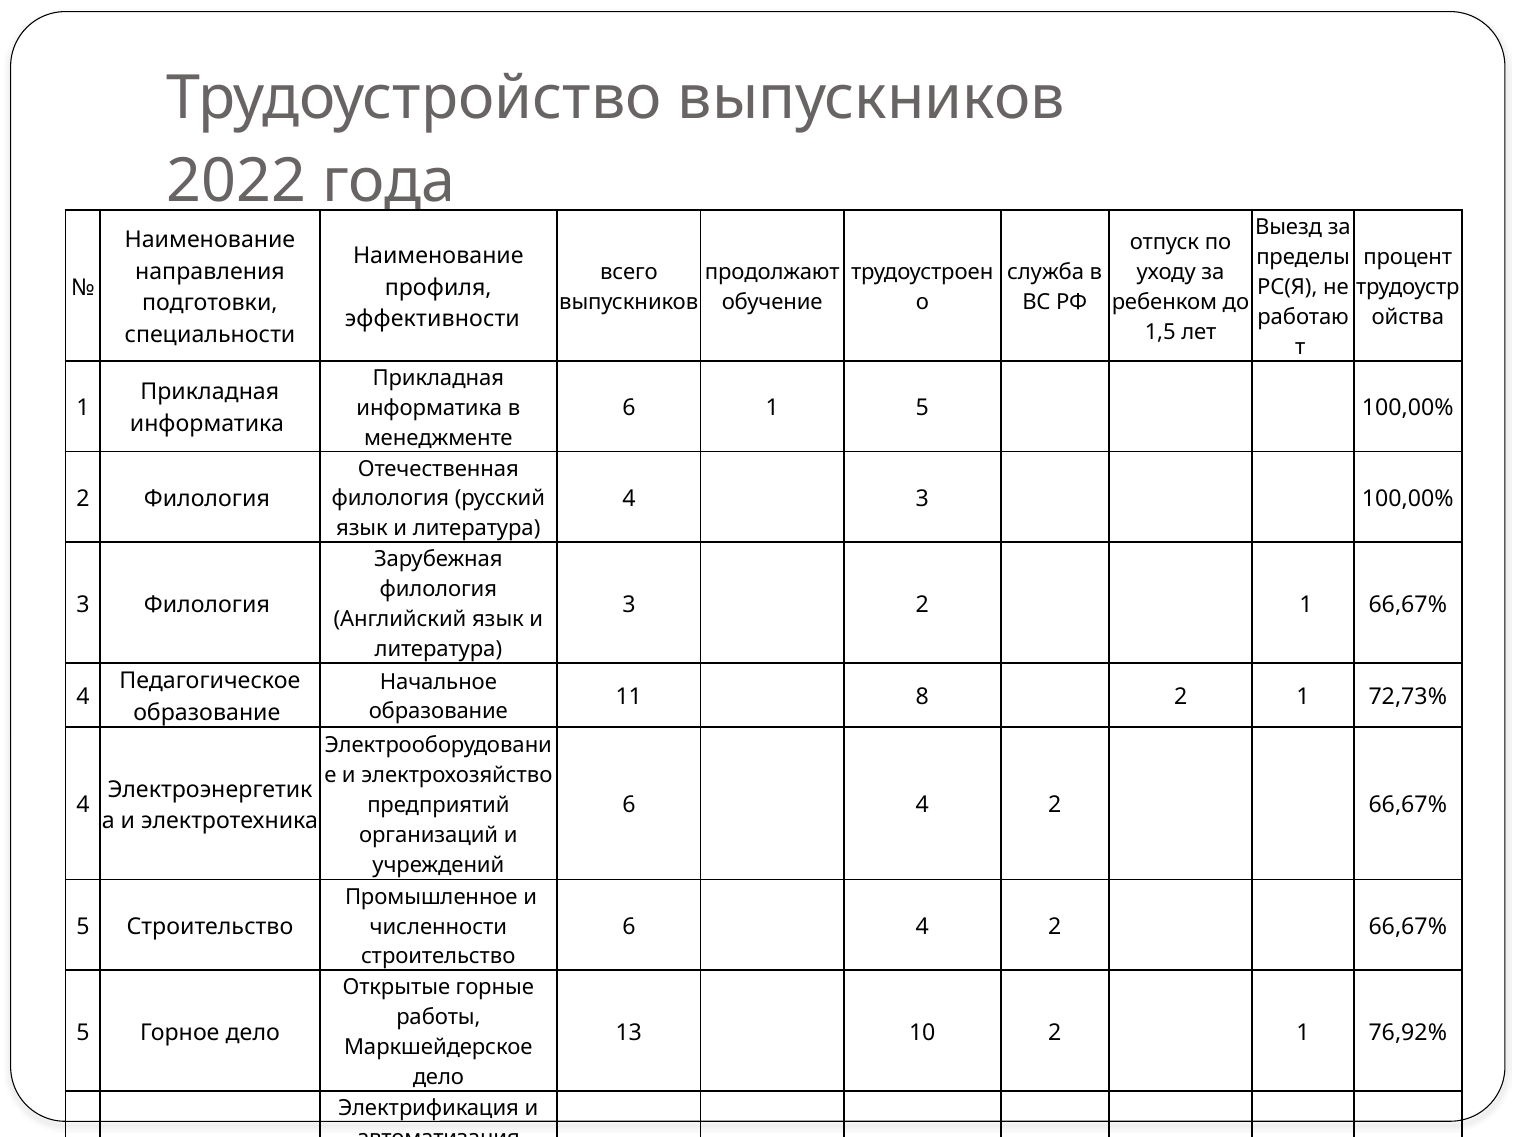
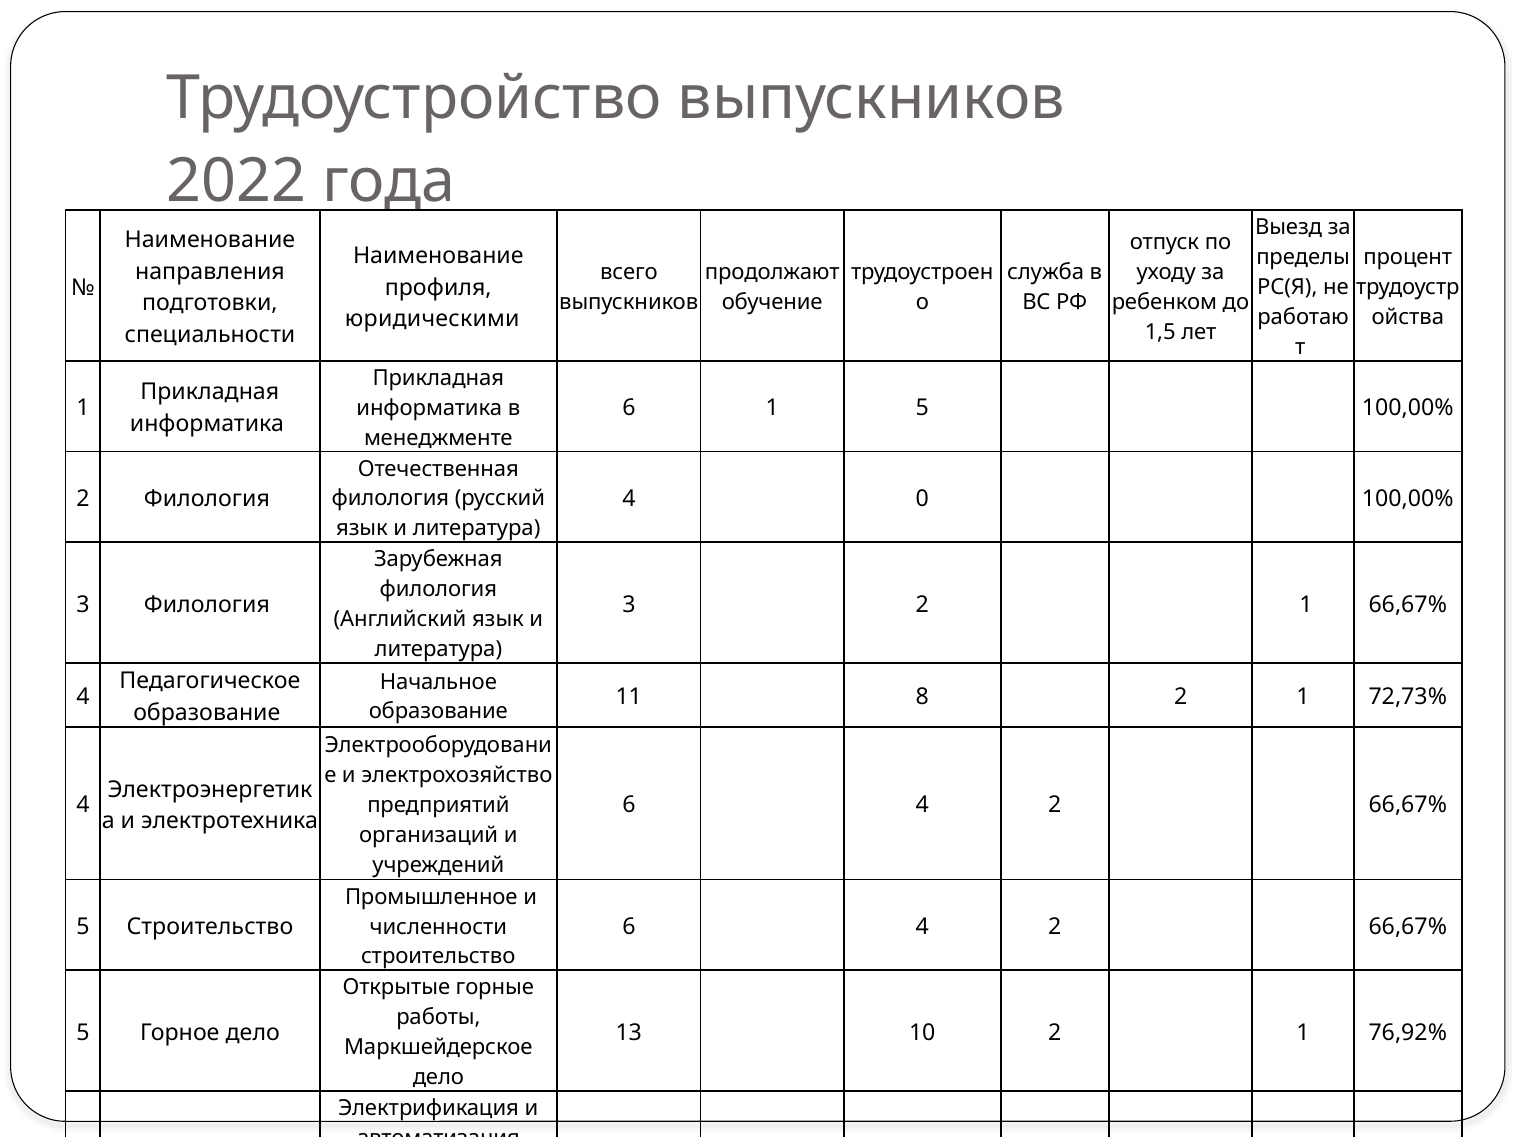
эффективности: эффективности -> юридическими
4 3: 3 -> 0
